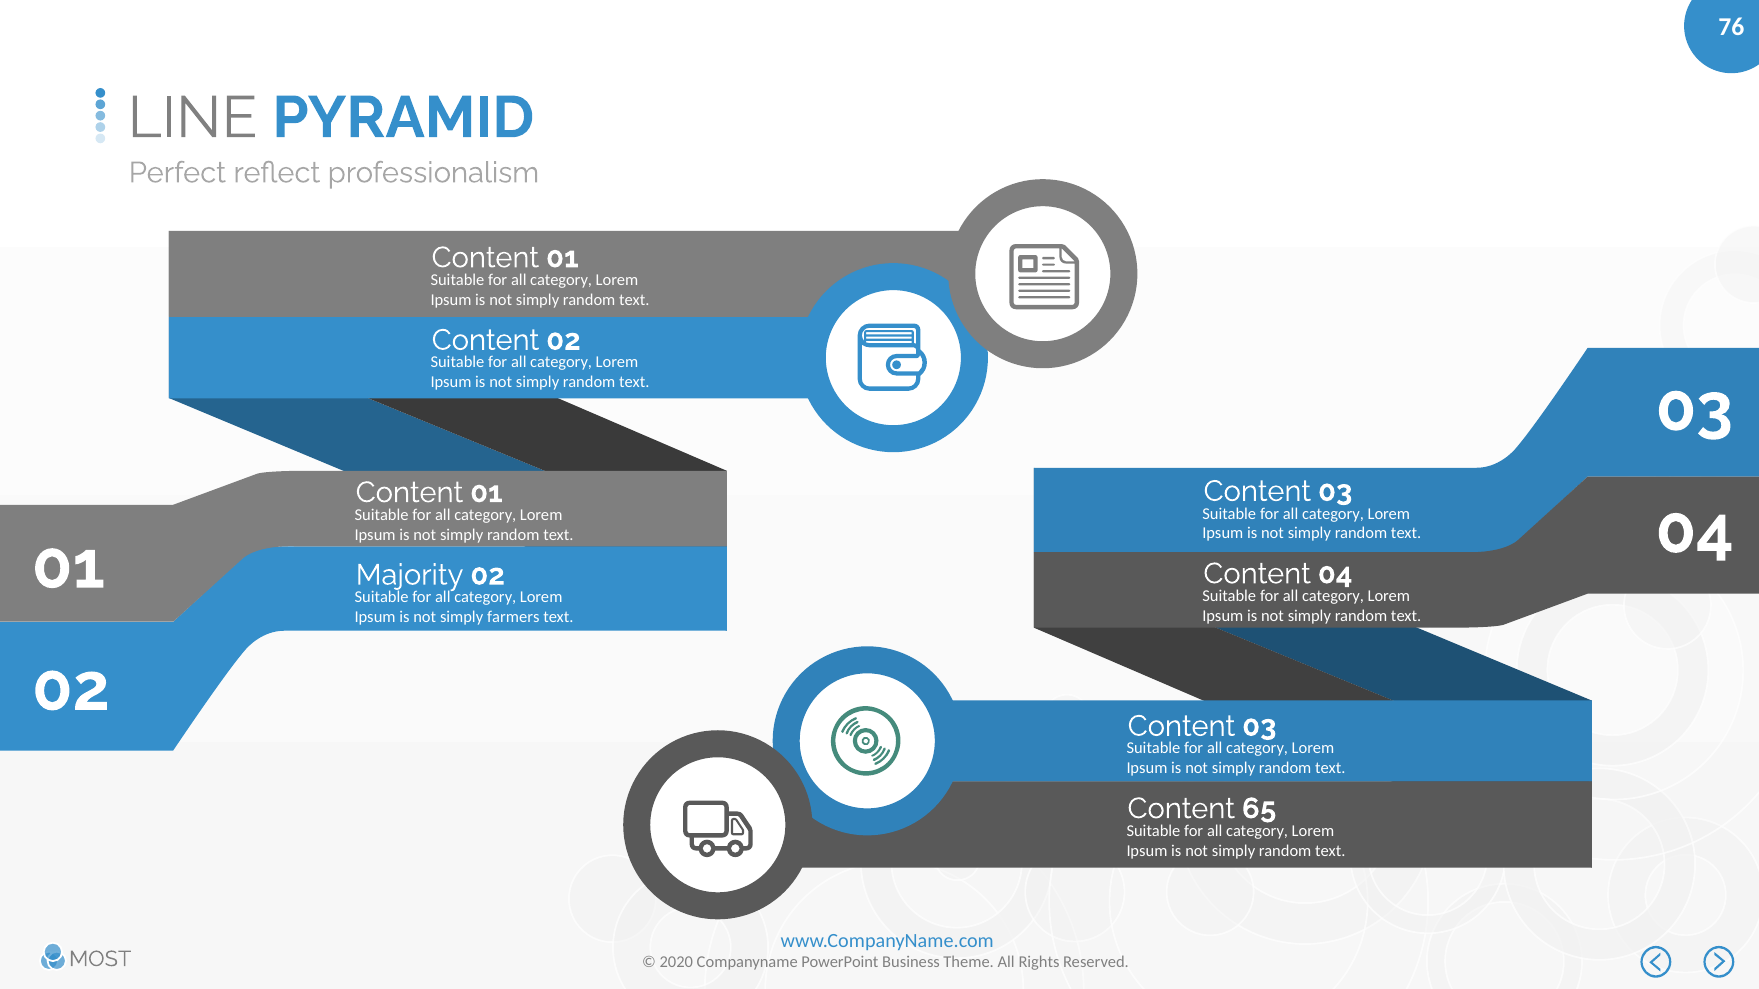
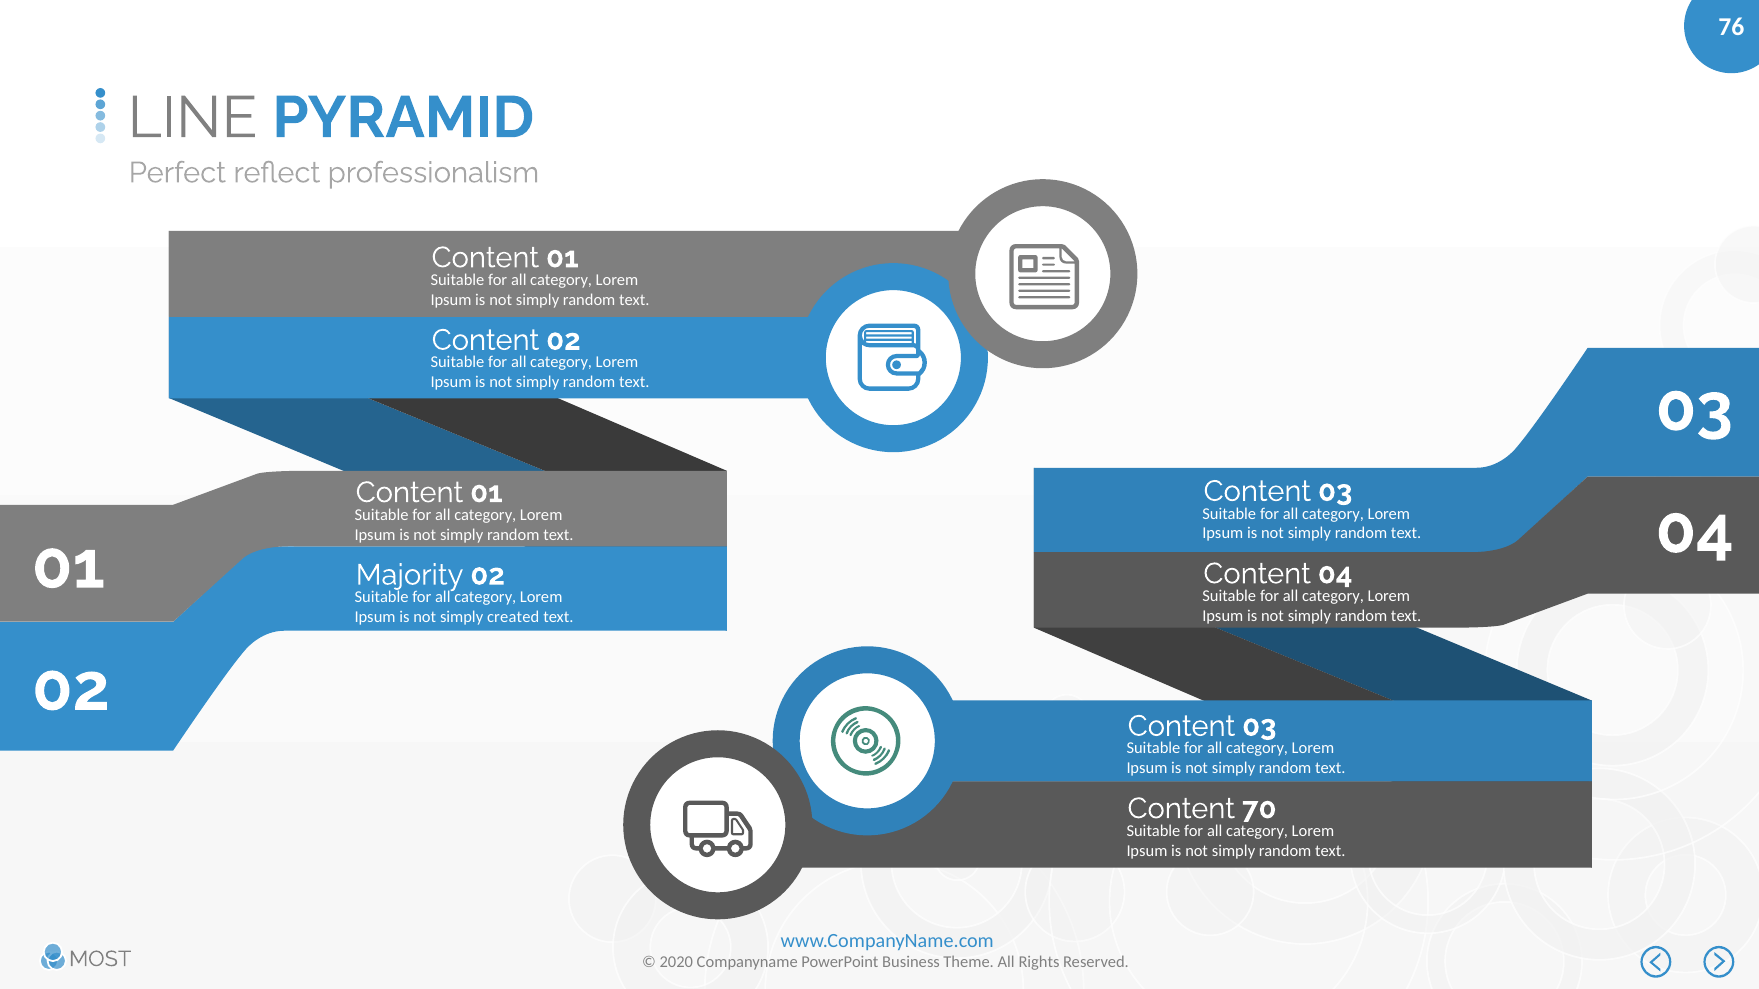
farmers: farmers -> created
65: 65 -> 70
